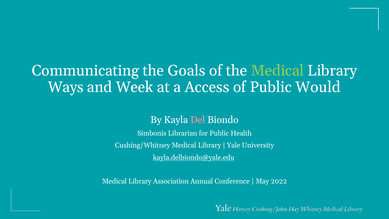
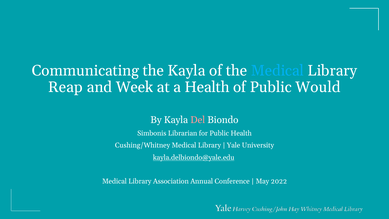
the Goals: Goals -> Kayla
Medical at (277, 71) colour: light green -> light blue
Ways: Ways -> Reap
a Access: Access -> Health
